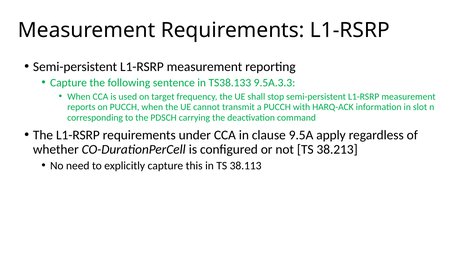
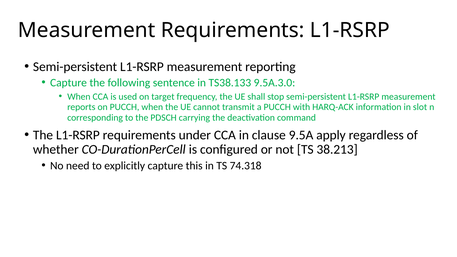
9.5A.3.3: 9.5A.3.3 -> 9.5A.3.0
38.113: 38.113 -> 74.318
